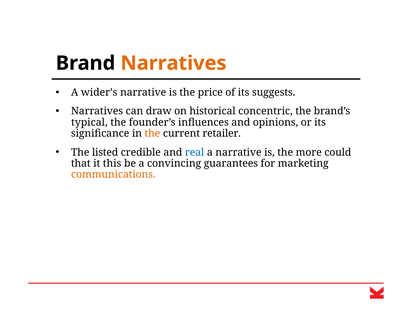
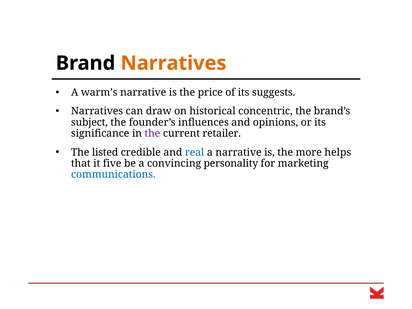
wider’s: wider’s -> warm’s
typical: typical -> subject
the at (152, 133) colour: orange -> purple
could: could -> helps
this: this -> five
guarantees: guarantees -> personality
communications colour: orange -> blue
